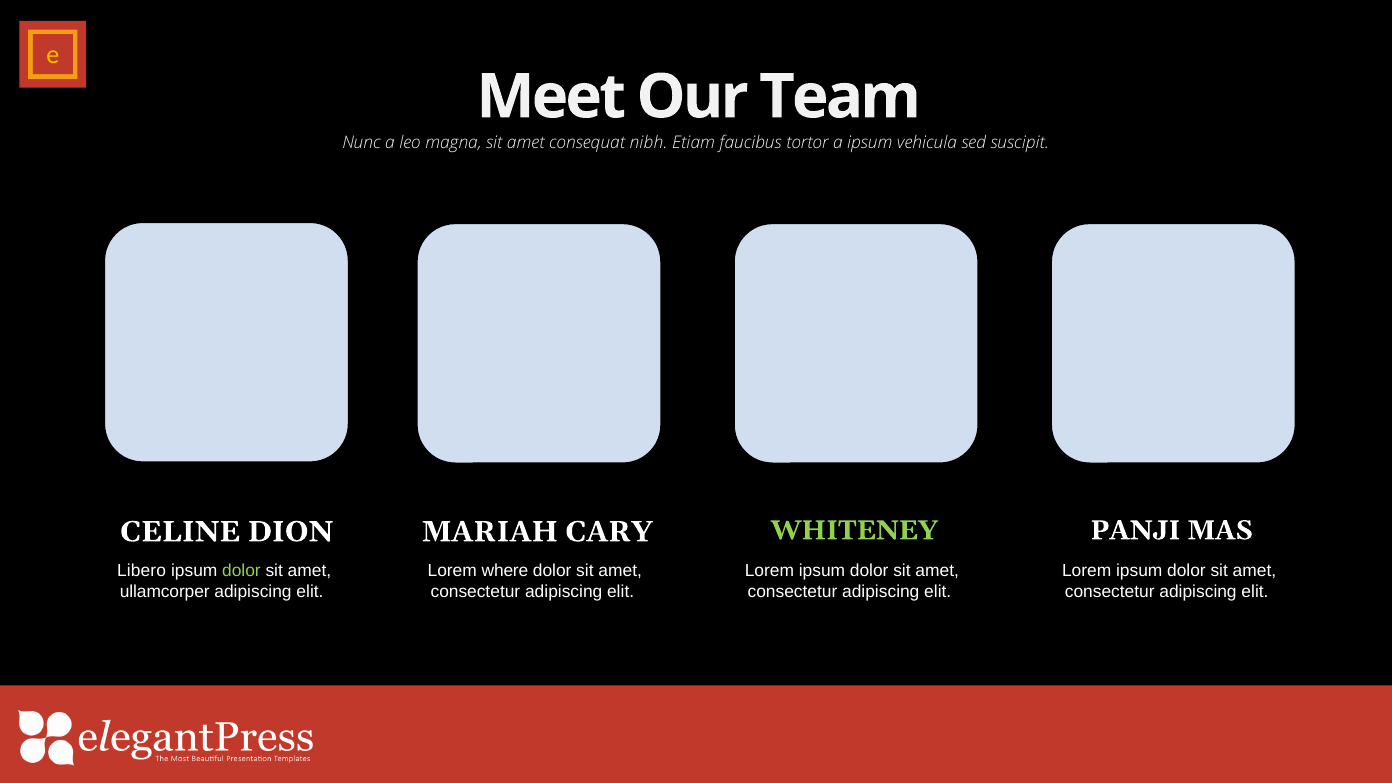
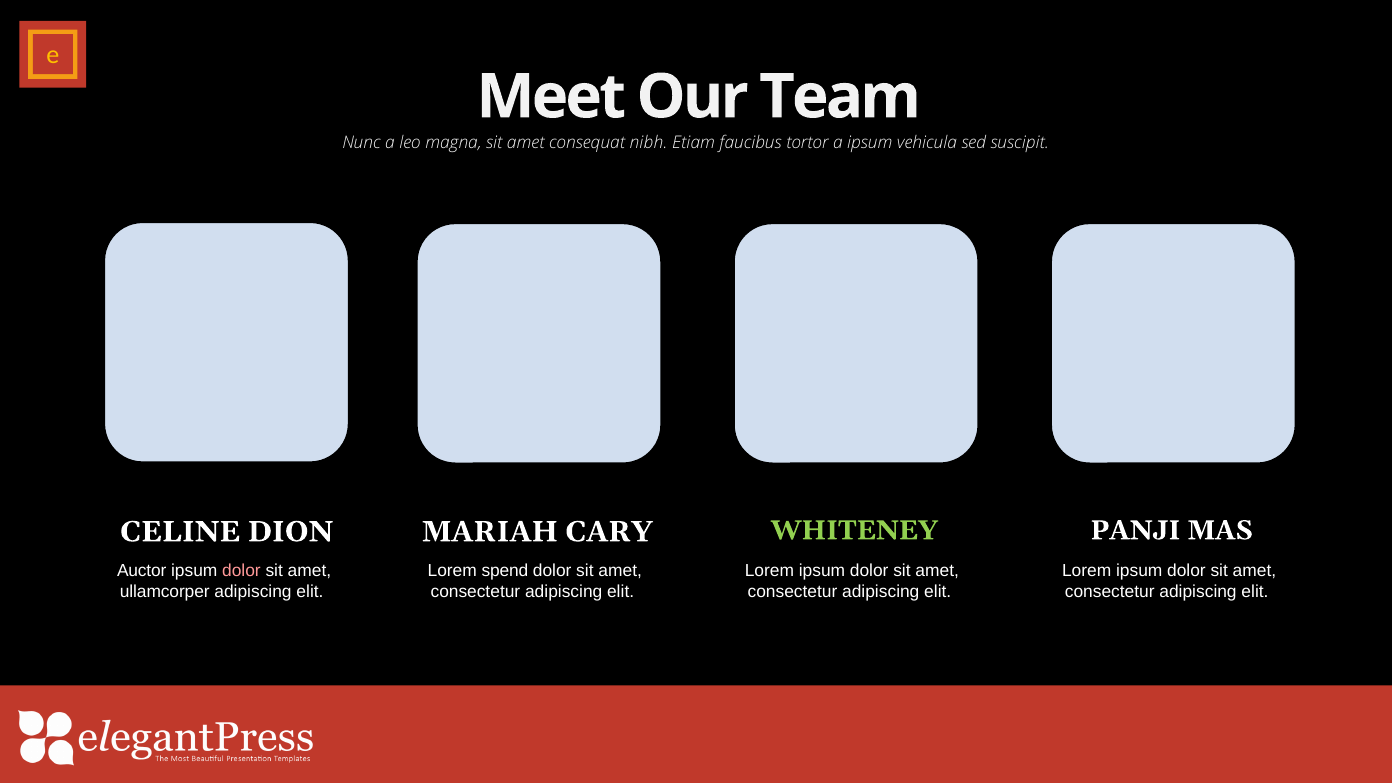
Libero: Libero -> Auctor
dolor at (241, 571) colour: light green -> pink
where: where -> spend
